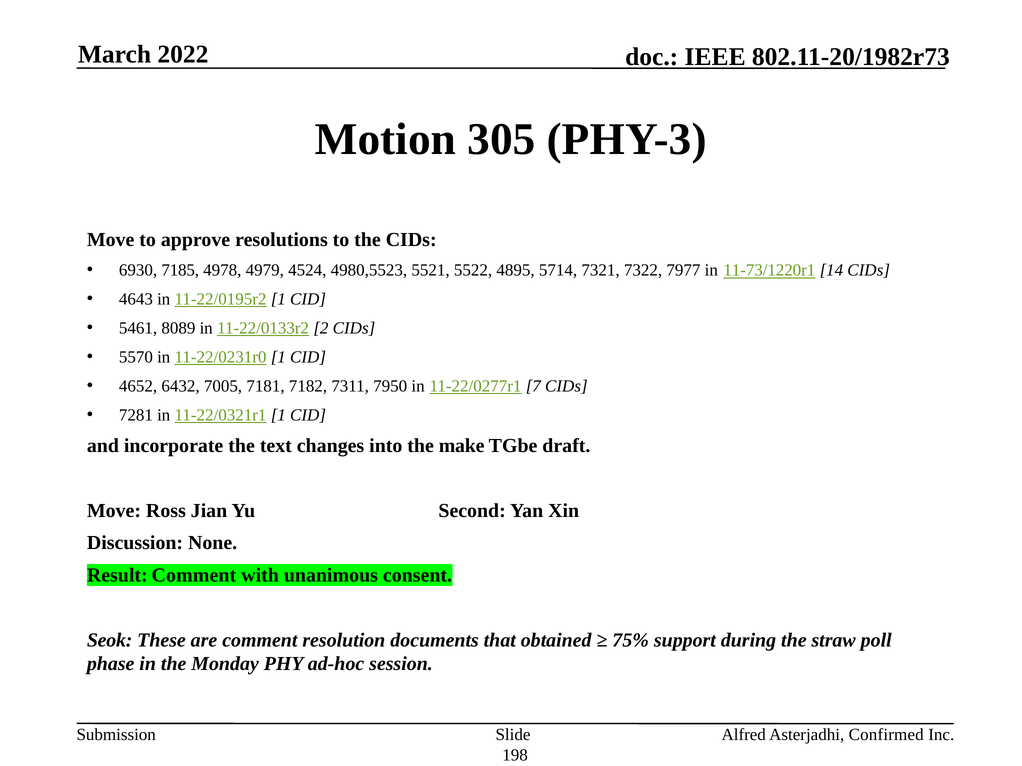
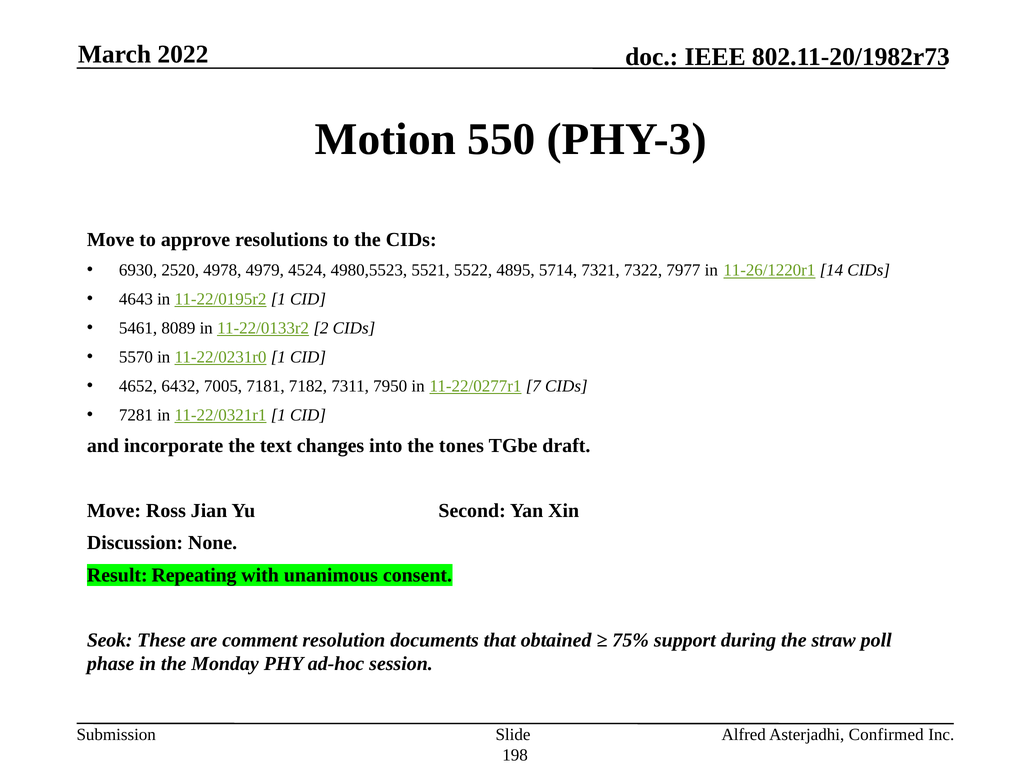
305: 305 -> 550
7185: 7185 -> 2520
11-73/1220r1: 11-73/1220r1 -> 11-26/1220r1
make: make -> tones
Result Comment: Comment -> Repeating
